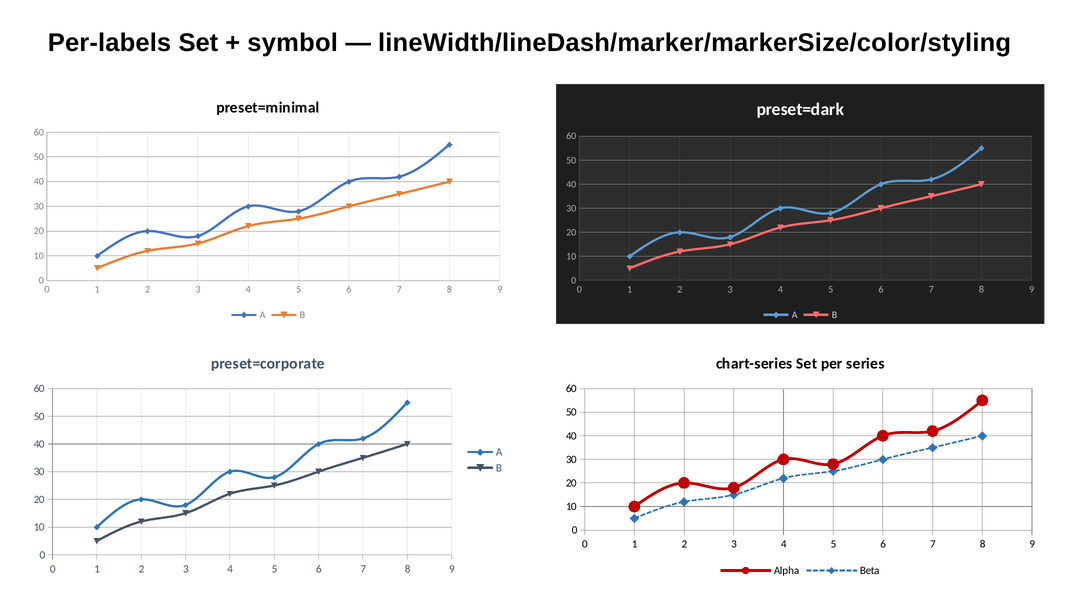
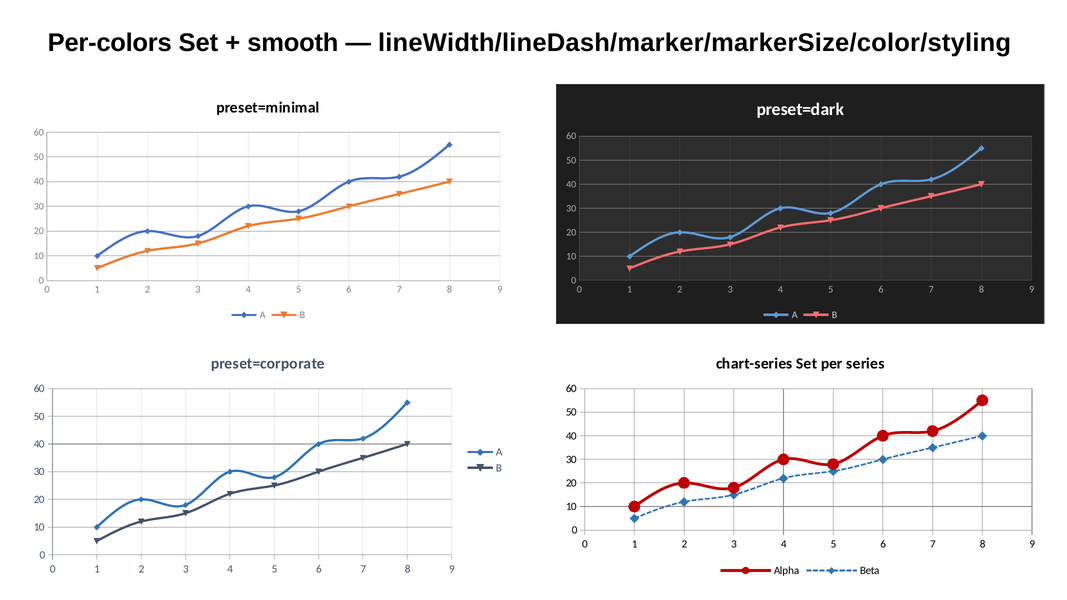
Per-labels: Per-labels -> Per-colors
symbol: symbol -> smooth
